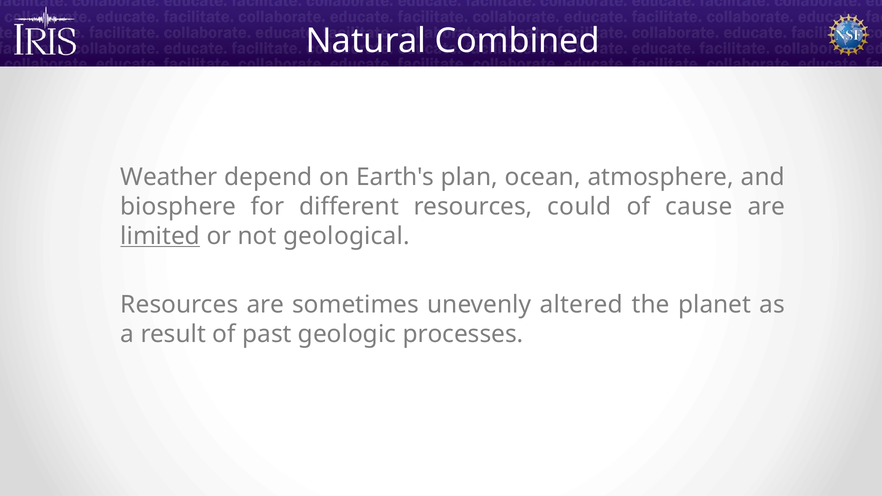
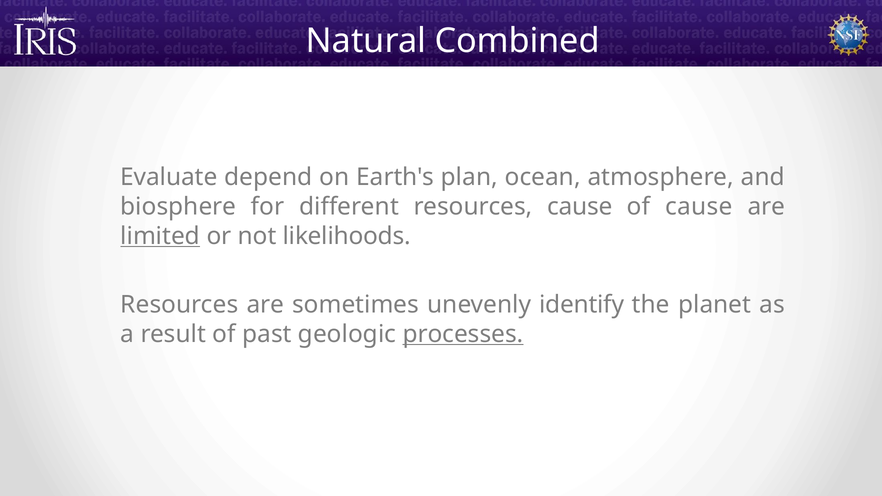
Weather: Weather -> Evaluate
resources could: could -> cause
geological: geological -> likelihoods
altered: altered -> identify
processes underline: none -> present
